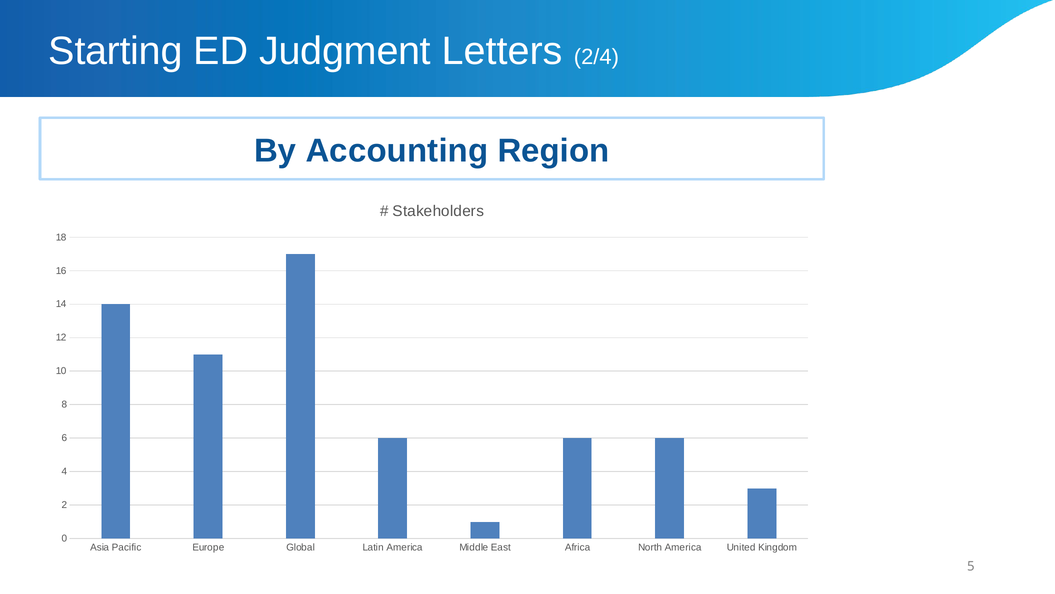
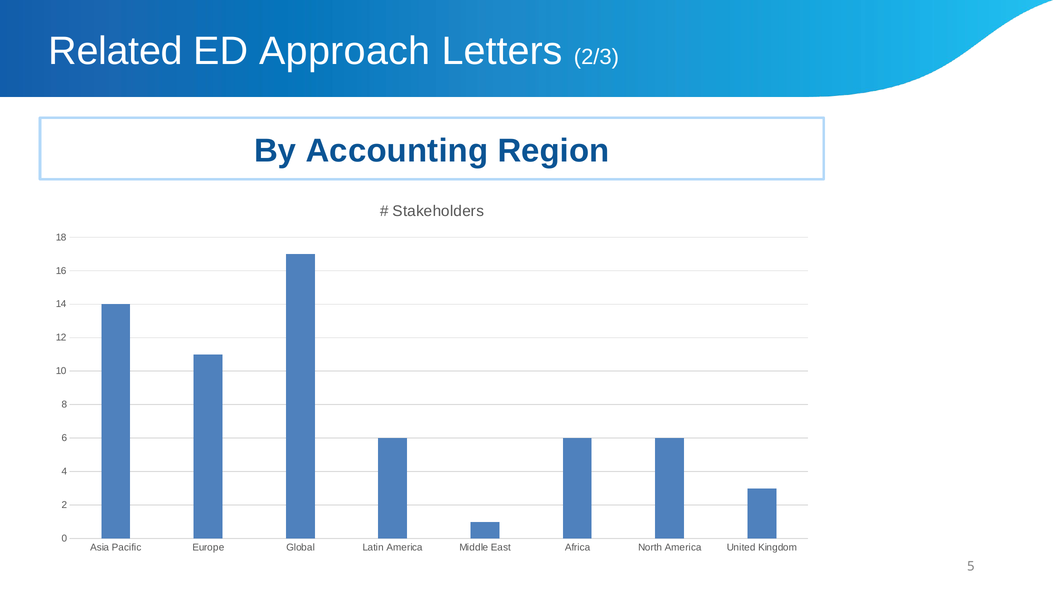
Starting: Starting -> Related
Judgment: Judgment -> Approach
2/4: 2/4 -> 2/3
